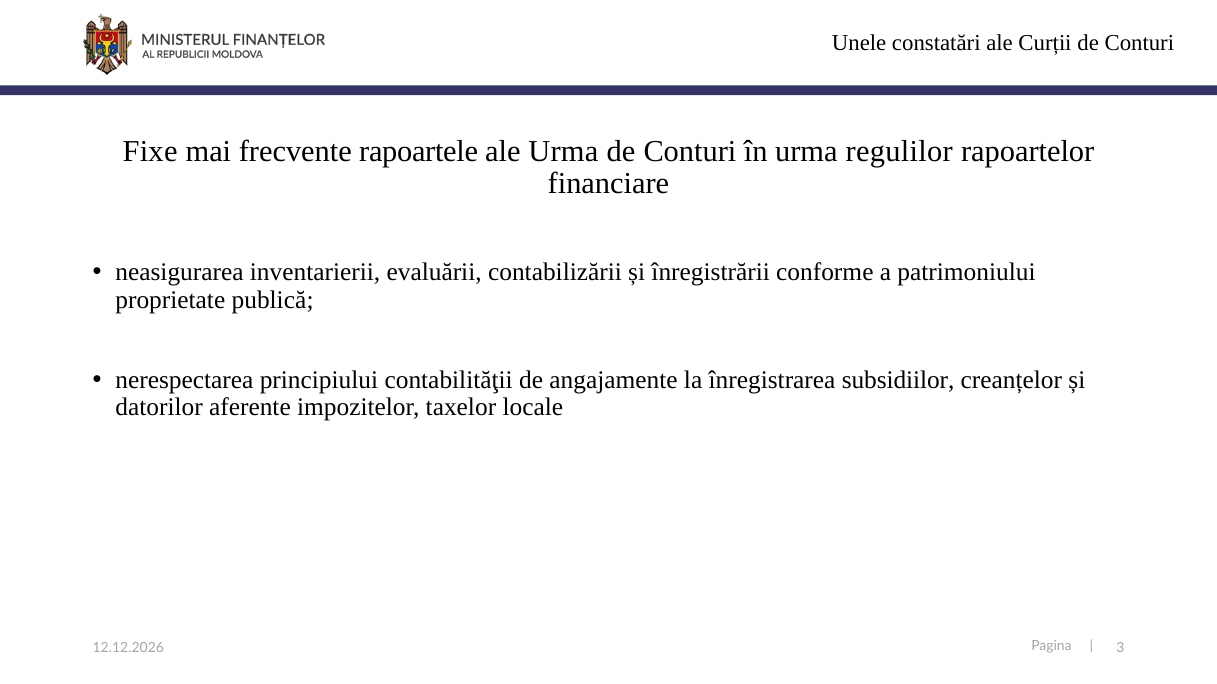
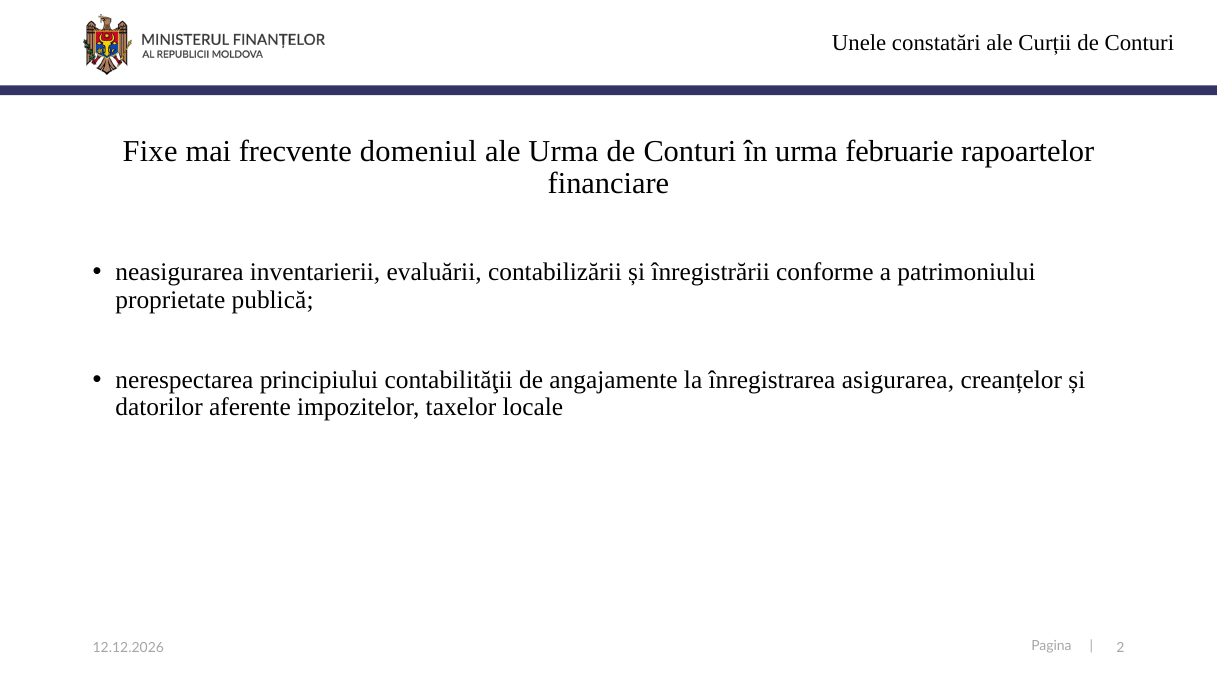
rapoartele: rapoartele -> domeniul
regulilor: regulilor -> februarie
subsidiilor: subsidiilor -> asigurarea
3: 3 -> 2
